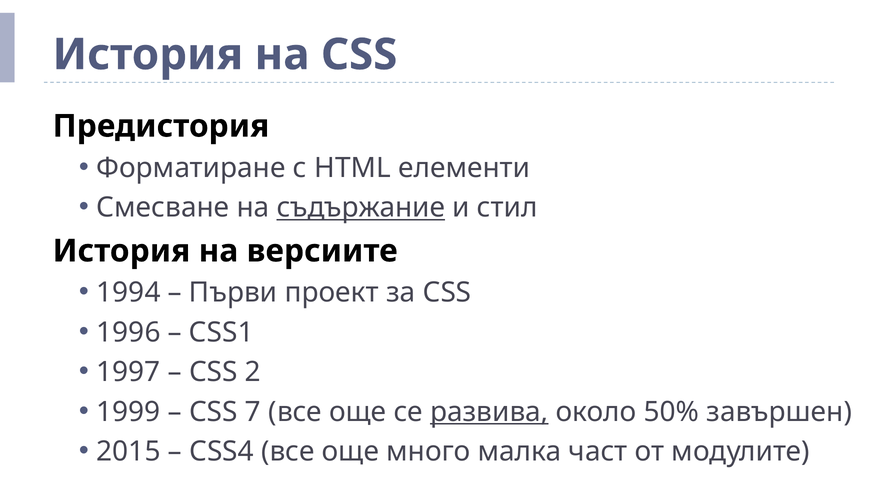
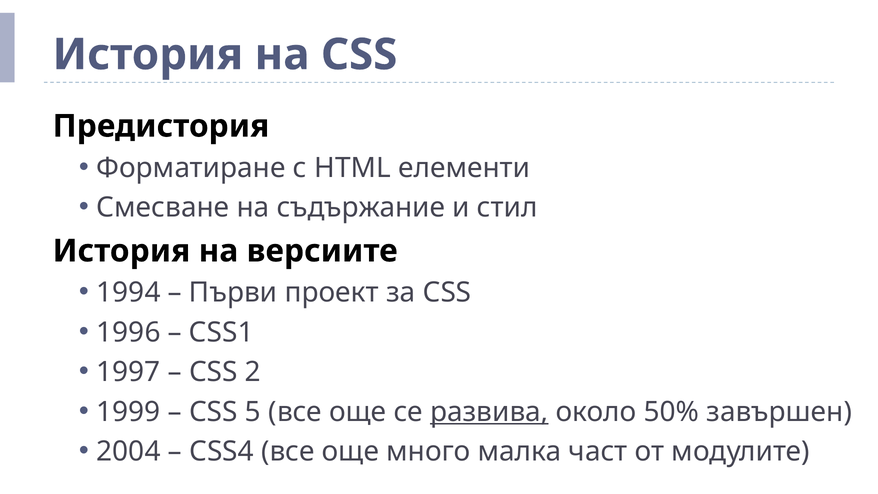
съдържание underline: present -> none
7: 7 -> 5
2015: 2015 -> 2004
